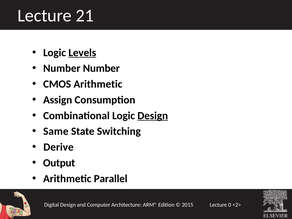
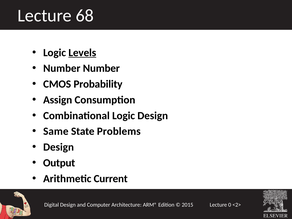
21: 21 -> 68
CMOS Arithmetic: Arithmetic -> Probability
Design at (153, 116) underline: present -> none
Switching: Switching -> Problems
Derive at (58, 147): Derive -> Design
Parallel: Parallel -> Current
